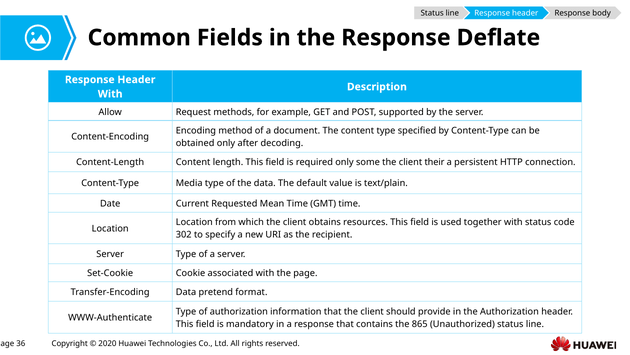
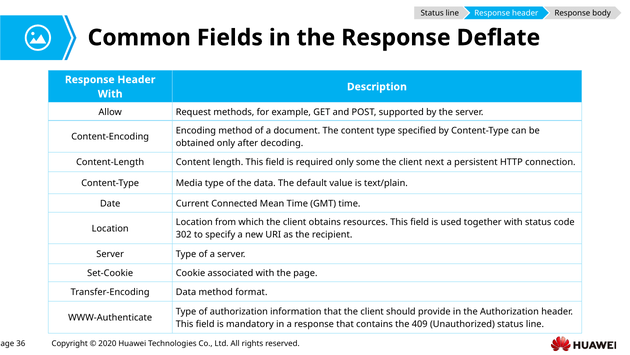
their: their -> next
Requested: Requested -> Connected
Data pretend: pretend -> method
865: 865 -> 409
